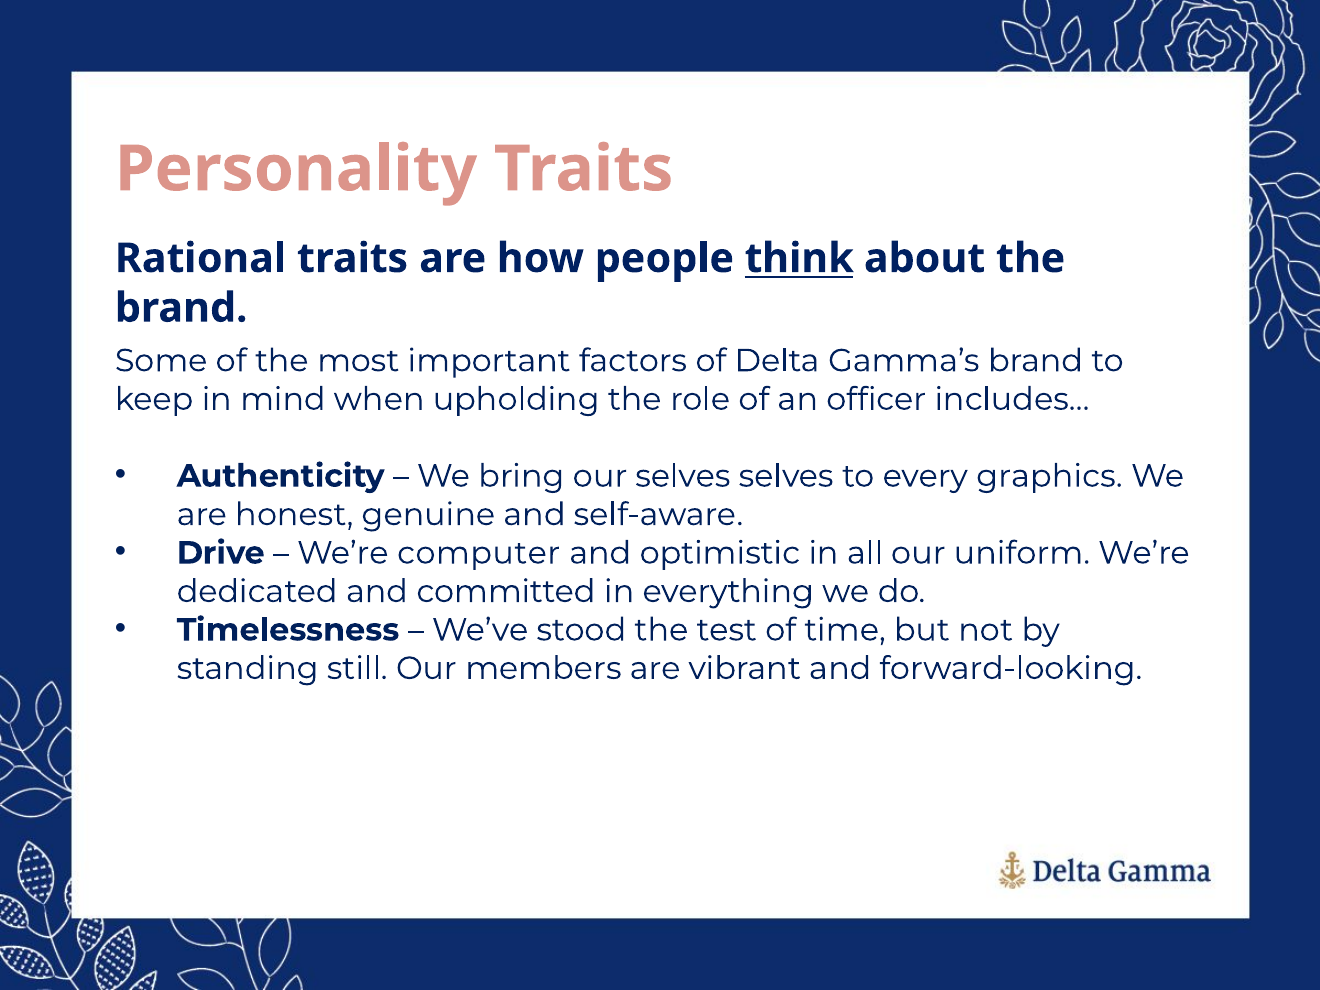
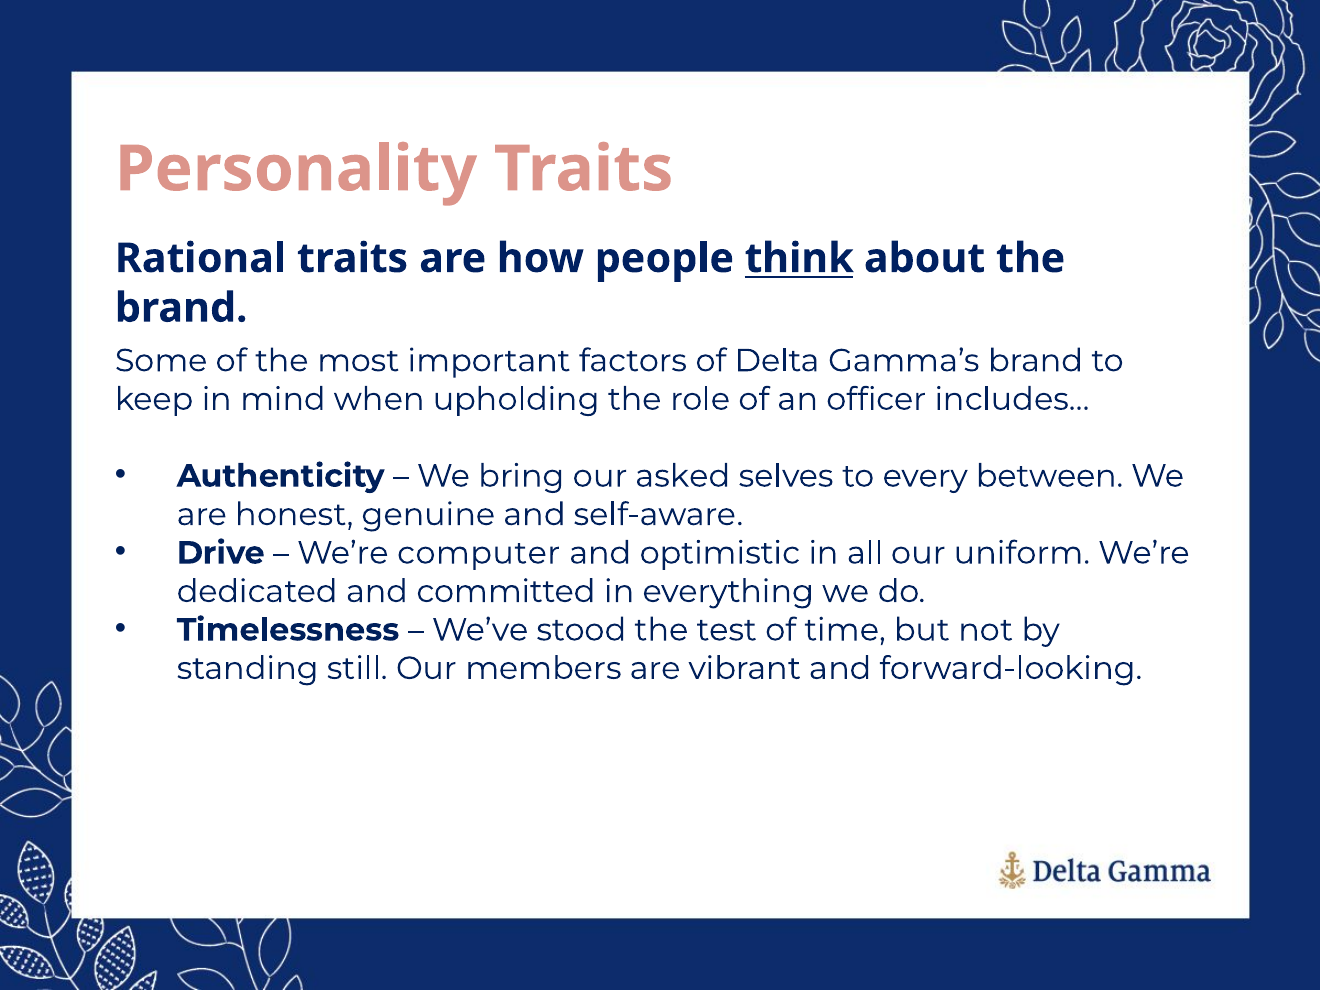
our selves: selves -> asked
graphics: graphics -> between
